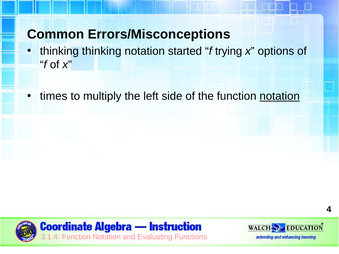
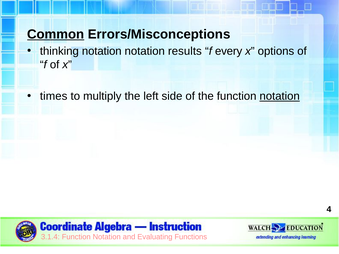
Common underline: none -> present
thinking thinking: thinking -> notation
started: started -> results
trying: trying -> every
